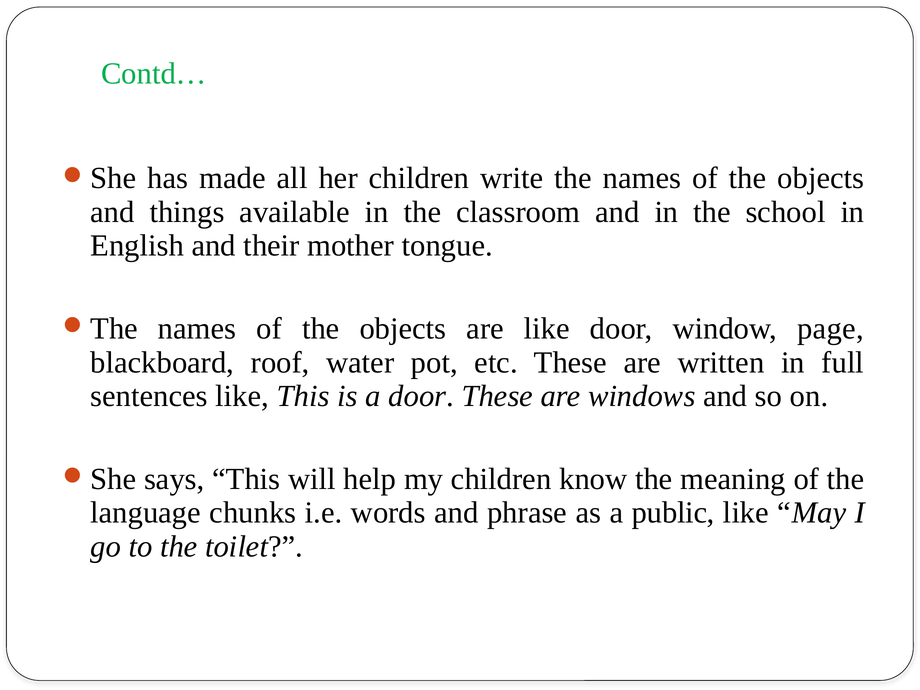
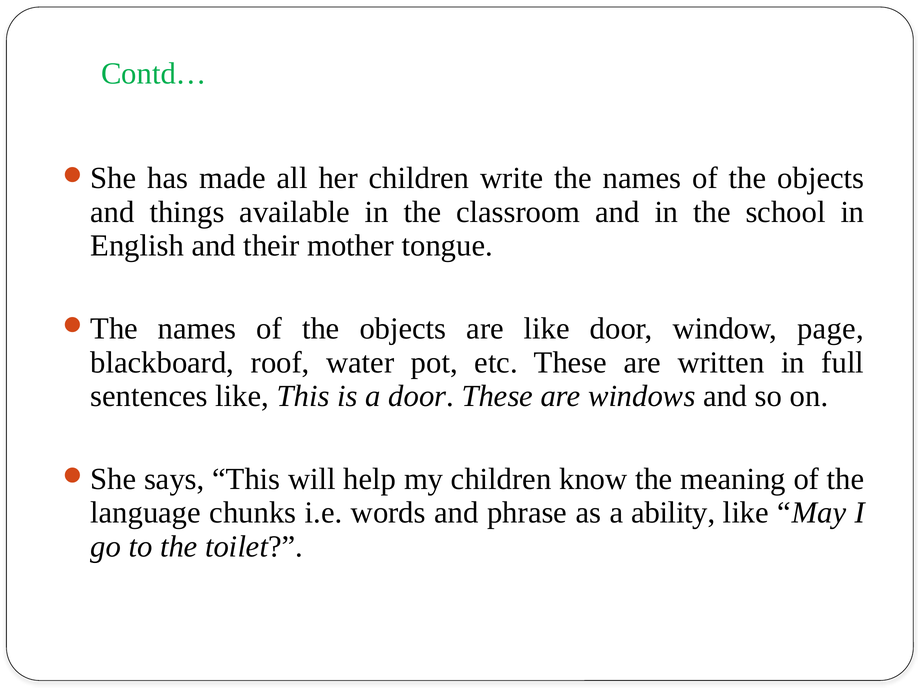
public: public -> ability
